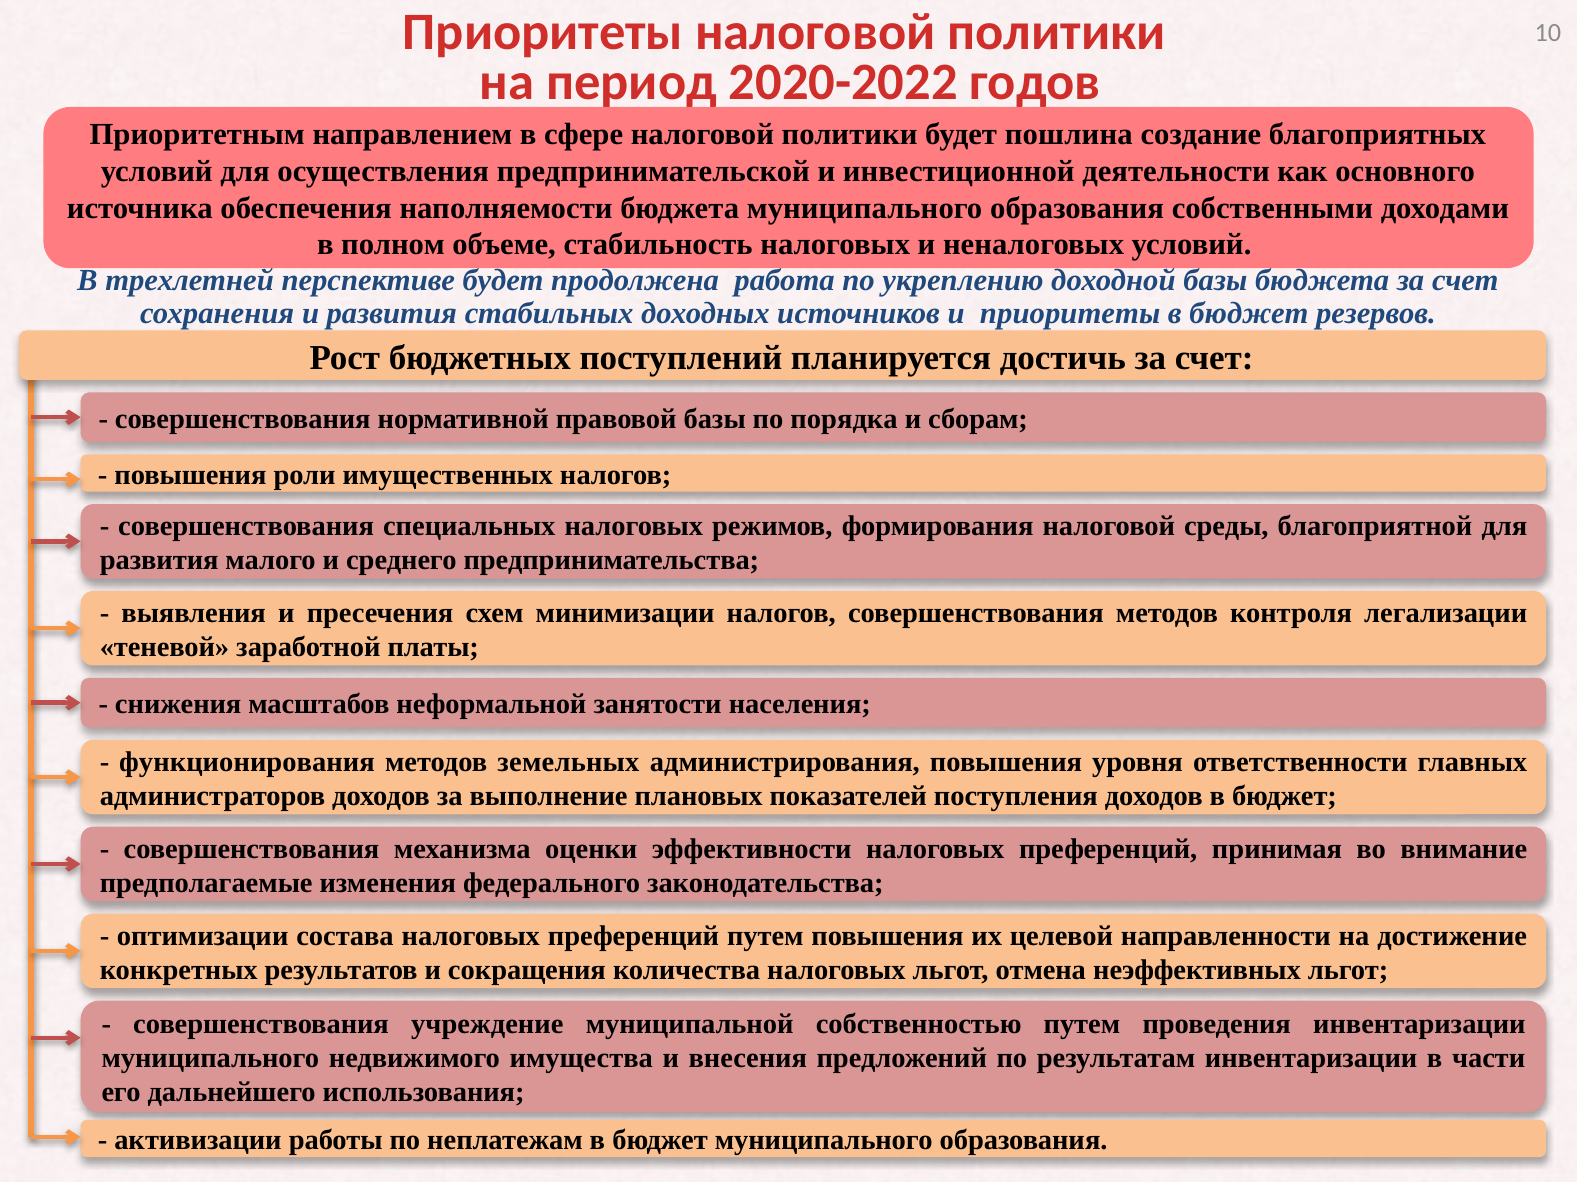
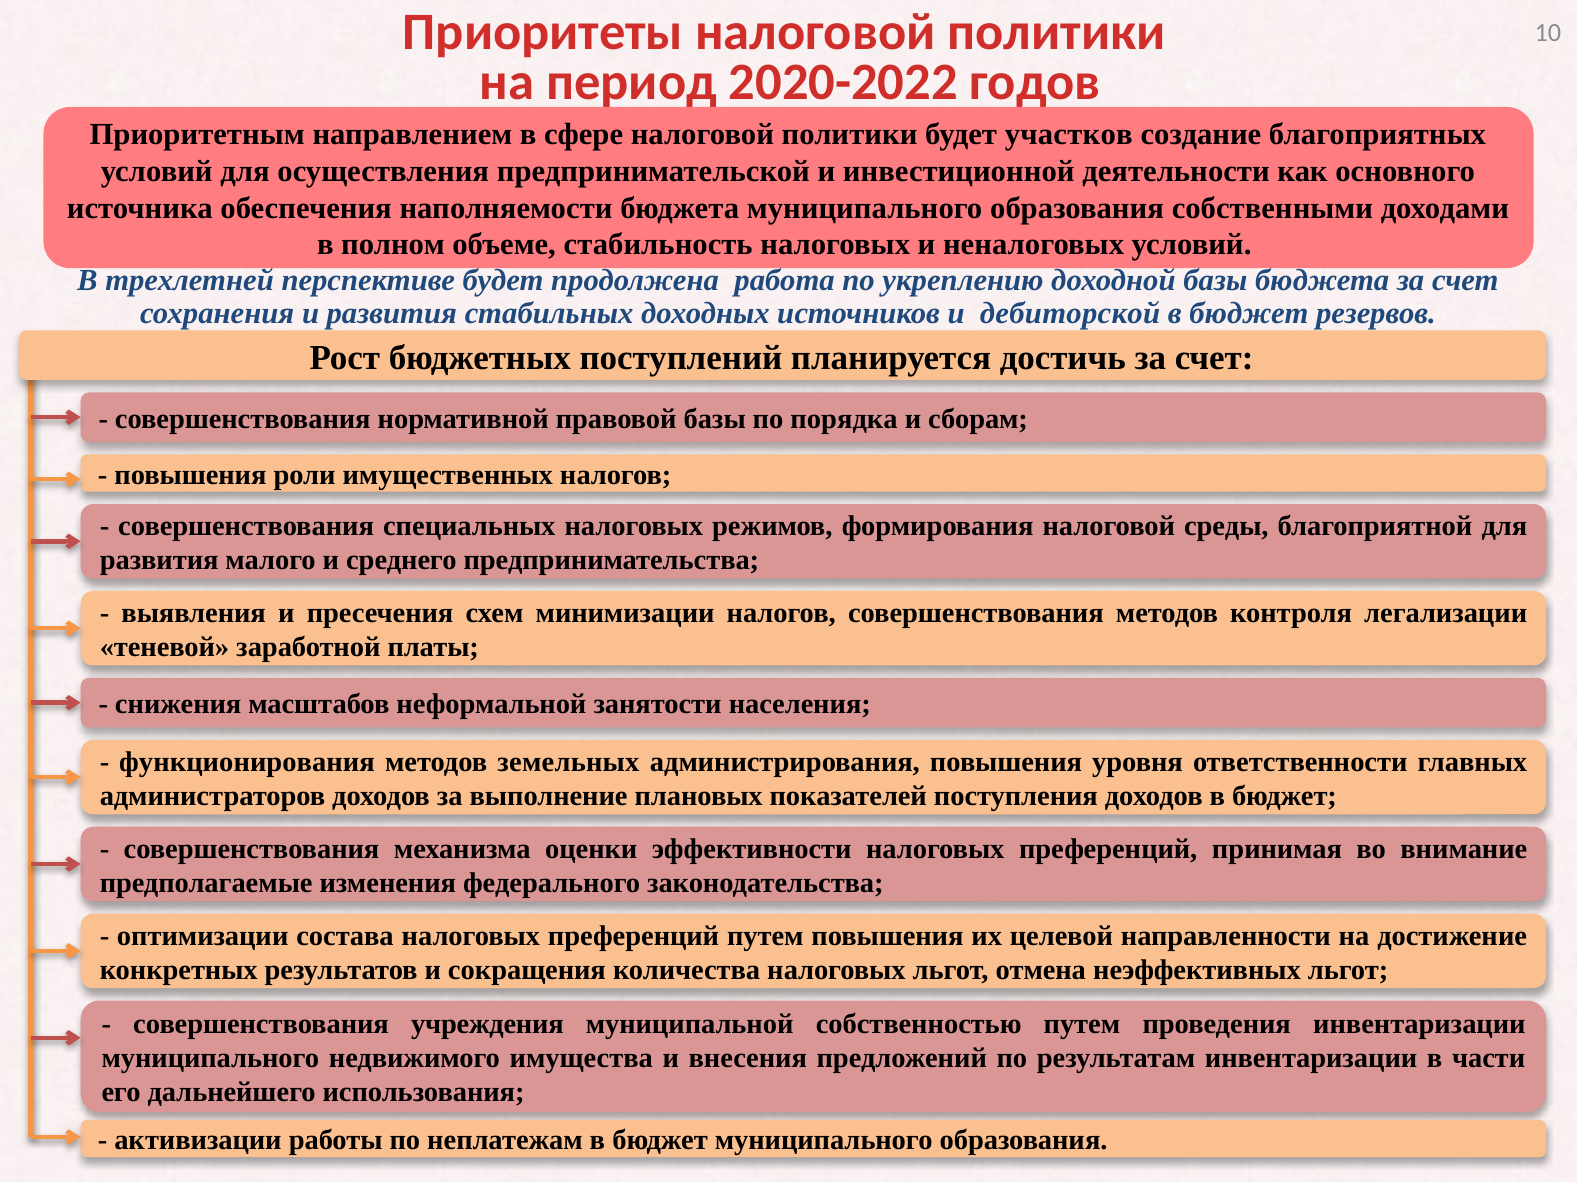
пошлина: пошлина -> участков
и приоритеты: приоритеты -> дебиторской
учреждение: учреждение -> учреждения
